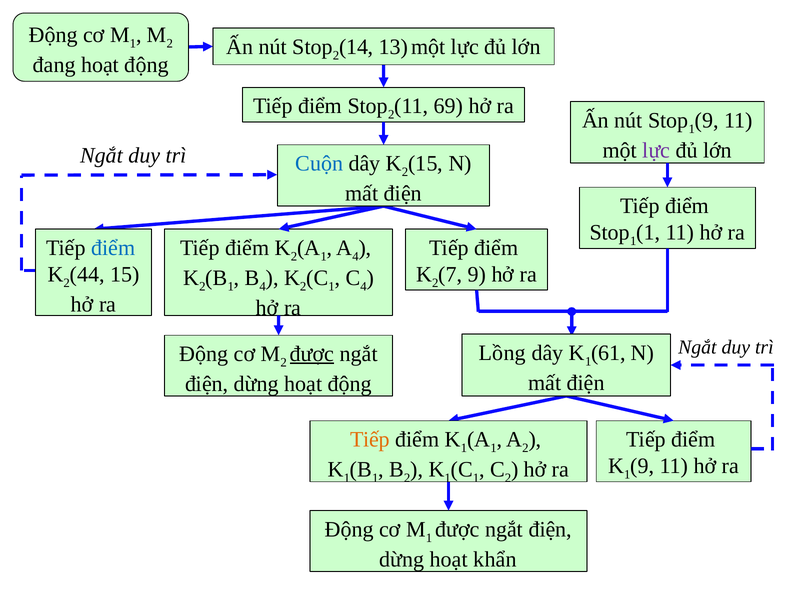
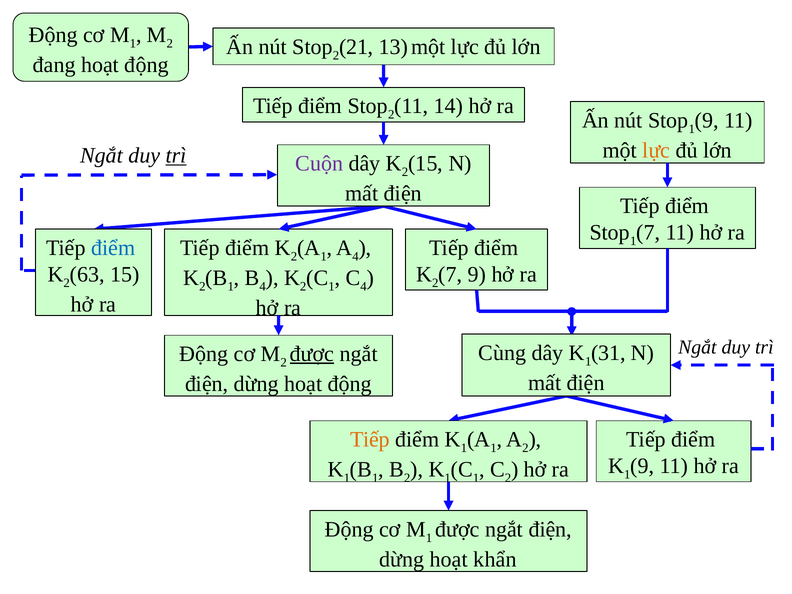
14: 14 -> 21
69: 69 -> 14
lực at (656, 150) colour: purple -> orange
trì at (176, 156) underline: none -> present
Cuộn colour: blue -> purple
1 at (648, 232): 1 -> 7
44: 44 -> 63
Lồng: Lồng -> Cùng
61: 61 -> 31
